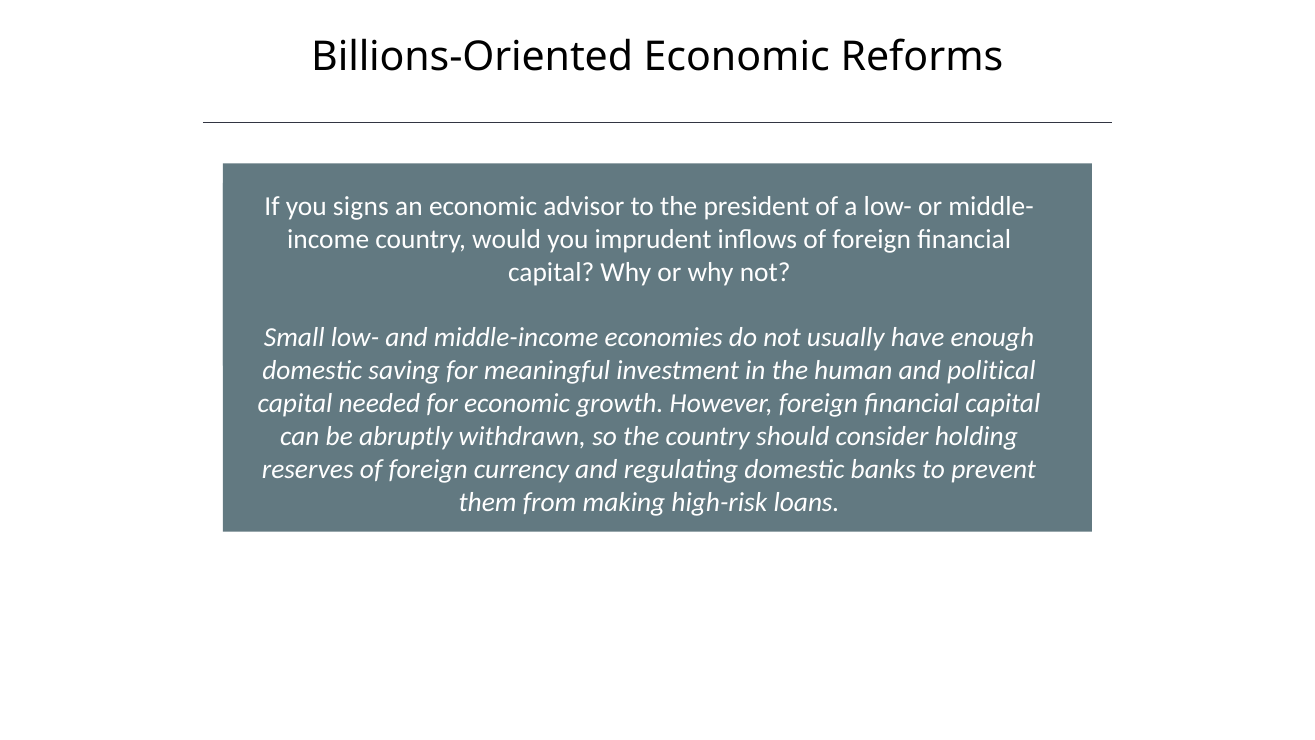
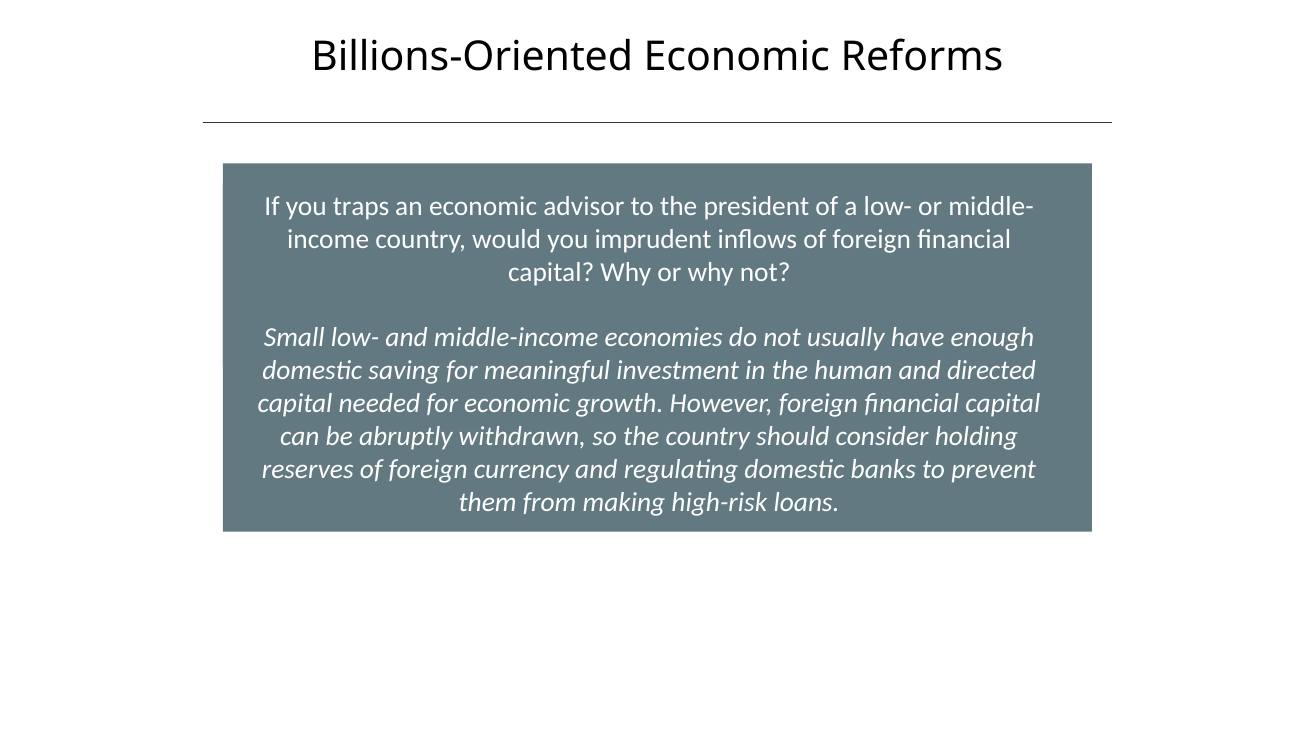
signs: signs -> traps
political: political -> directed
